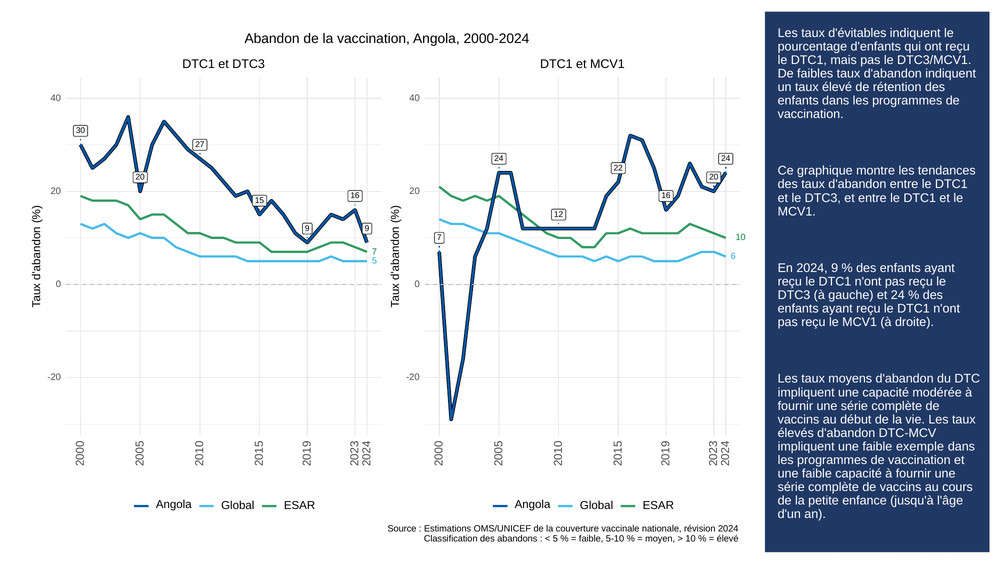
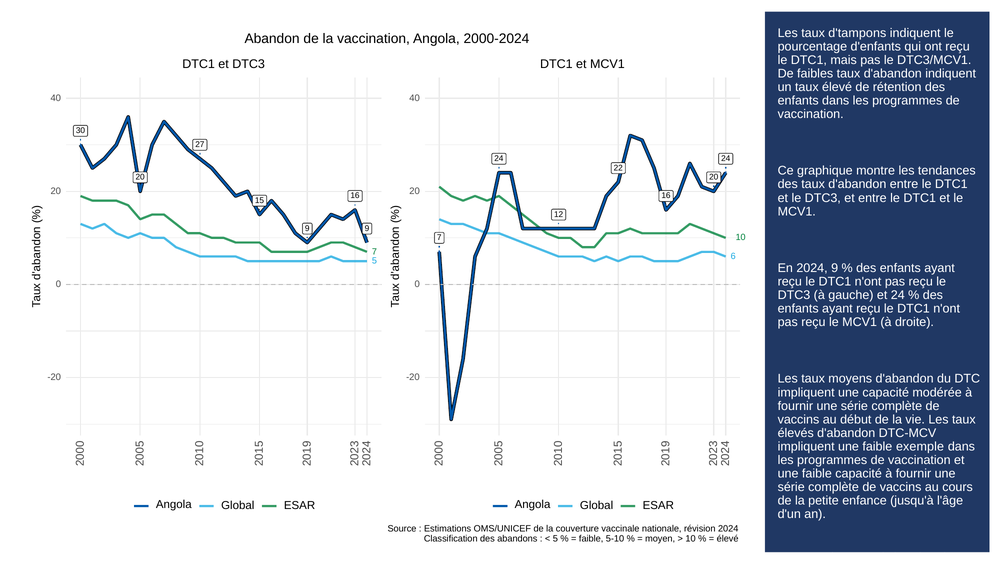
d'évitables: d'évitables -> d'tampons
